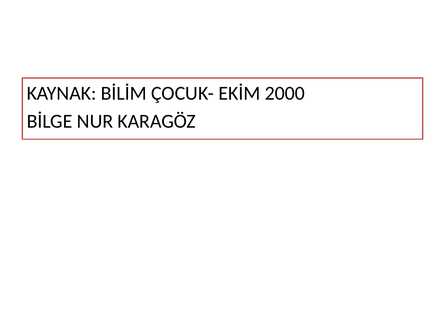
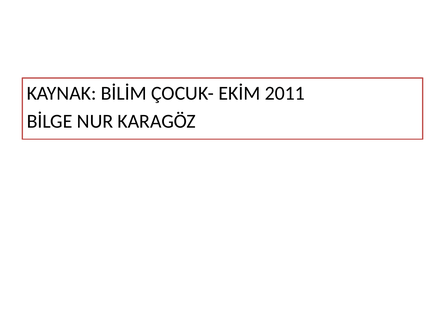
2000: 2000 -> 2011
